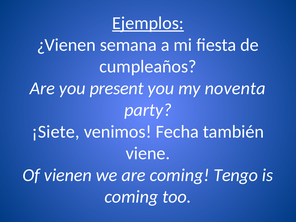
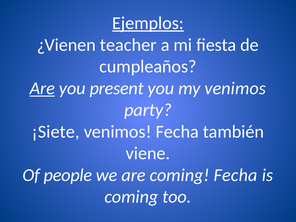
semana: semana -> teacher
Are at (42, 88) underline: none -> present
my noventa: noventa -> venimos
vienen: vienen -> people
coming Tengo: Tengo -> Fecha
